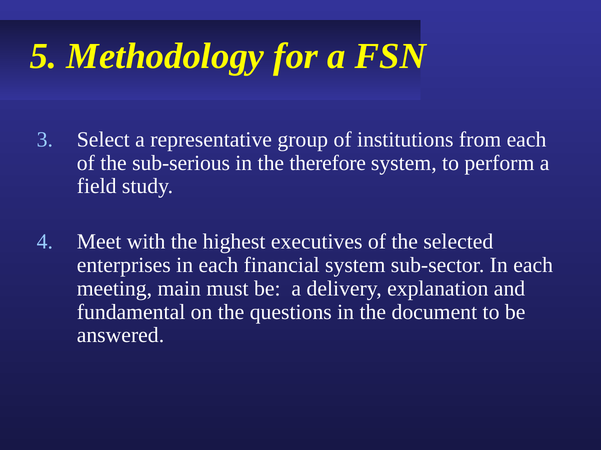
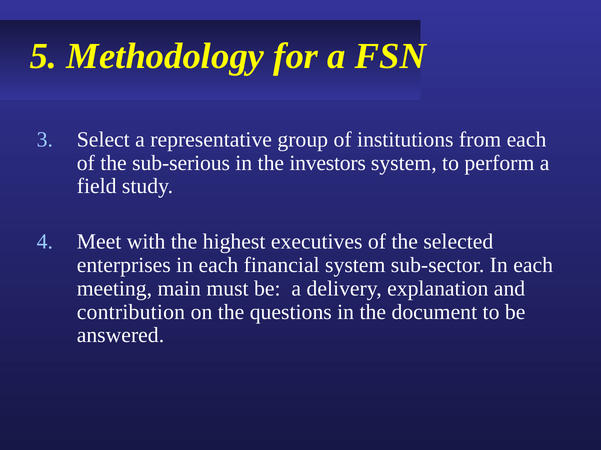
therefore: therefore -> investors
fundamental: fundamental -> contribution
